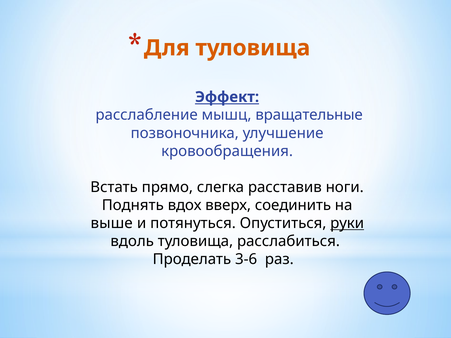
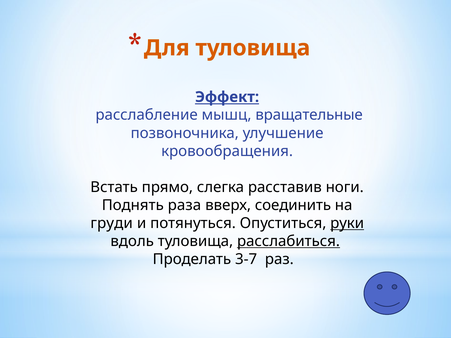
вдох: вдох -> раза
выше: выше -> груди
расслабиться underline: none -> present
3-6: 3-6 -> 3-7
